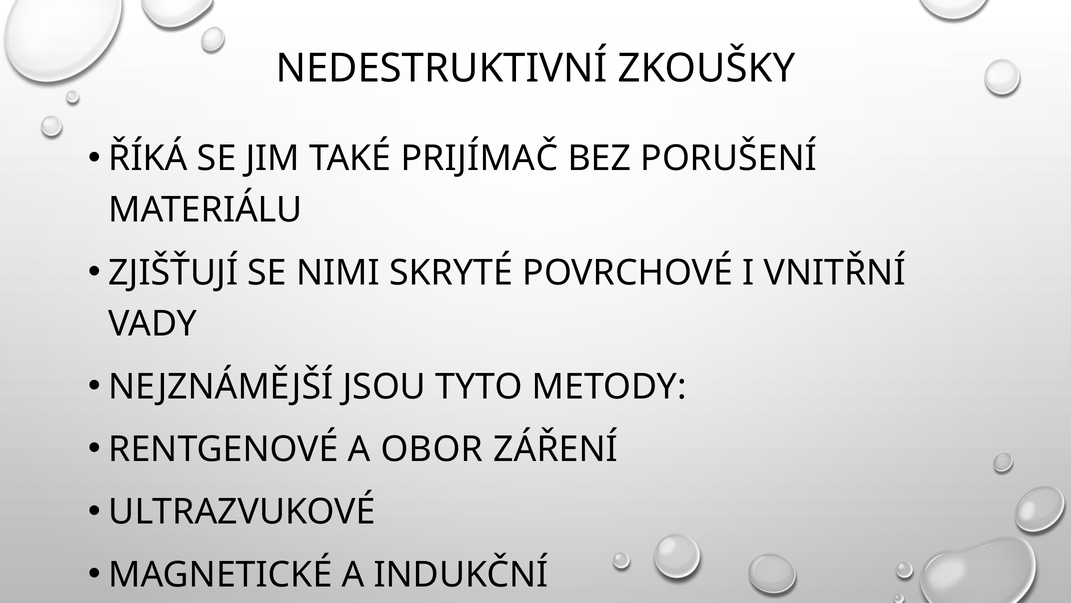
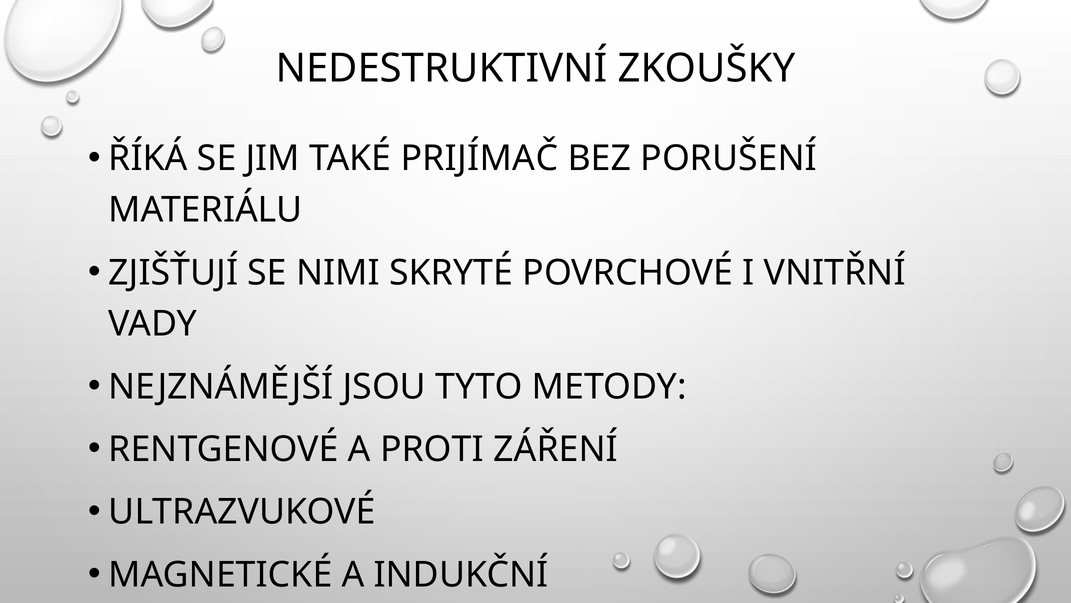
OBOR: OBOR -> PROTI
